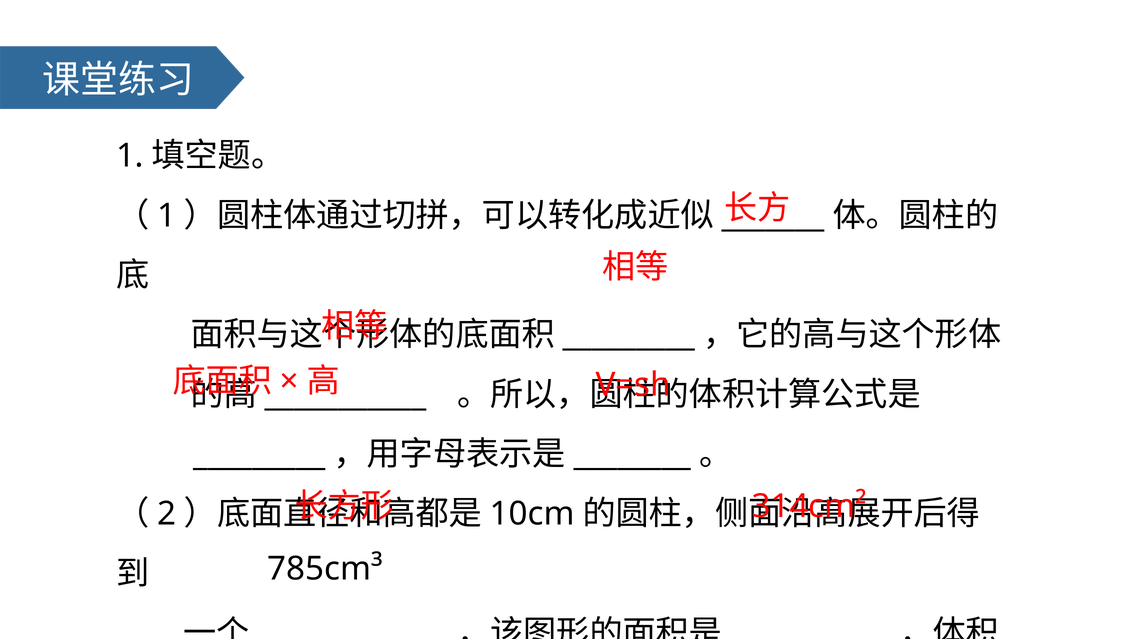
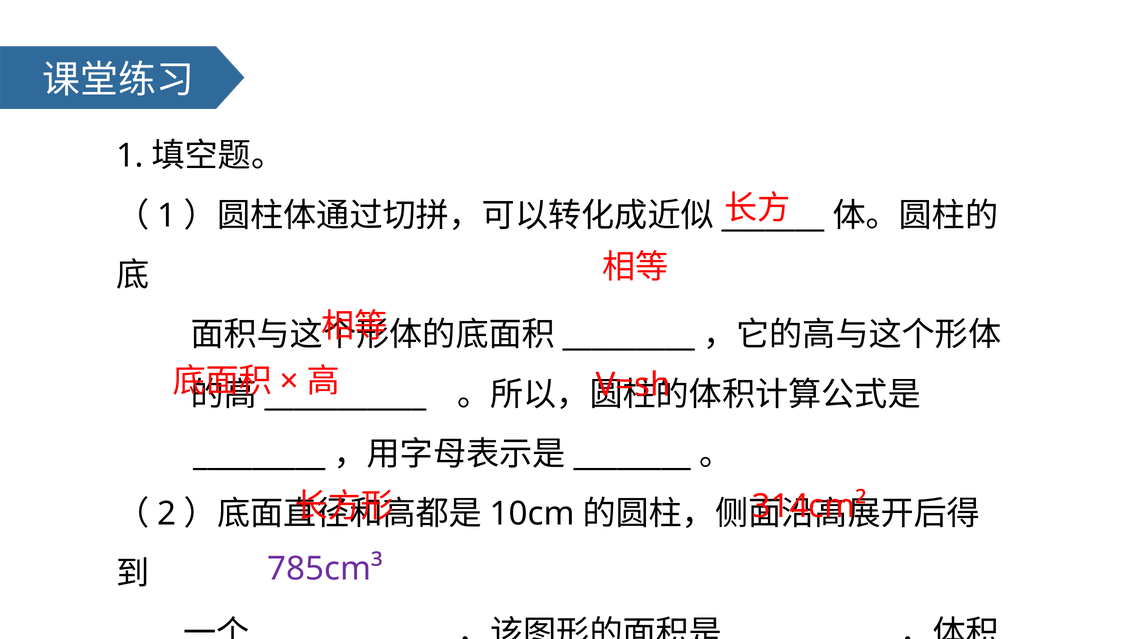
785cm³ colour: black -> purple
